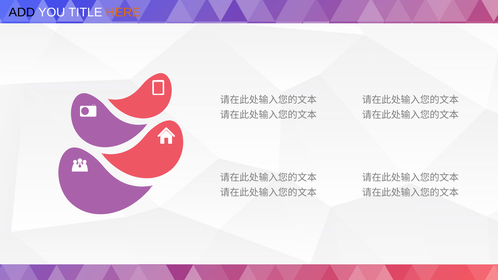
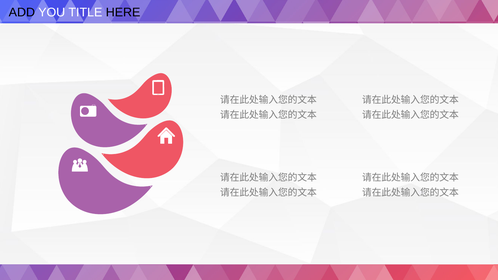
HERE colour: orange -> black
